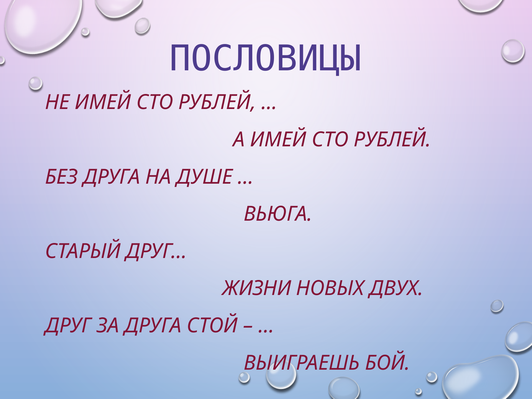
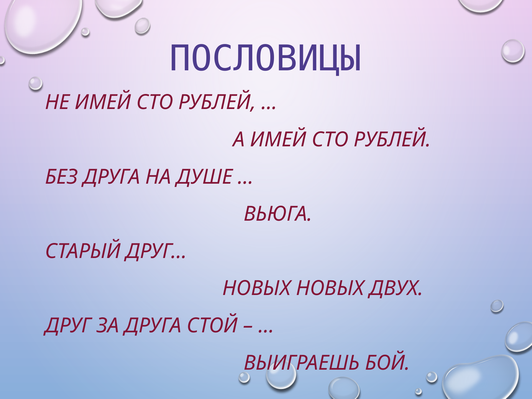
ЖИЗНИ at (257, 288): ЖИЗНИ -> НОВЫХ
